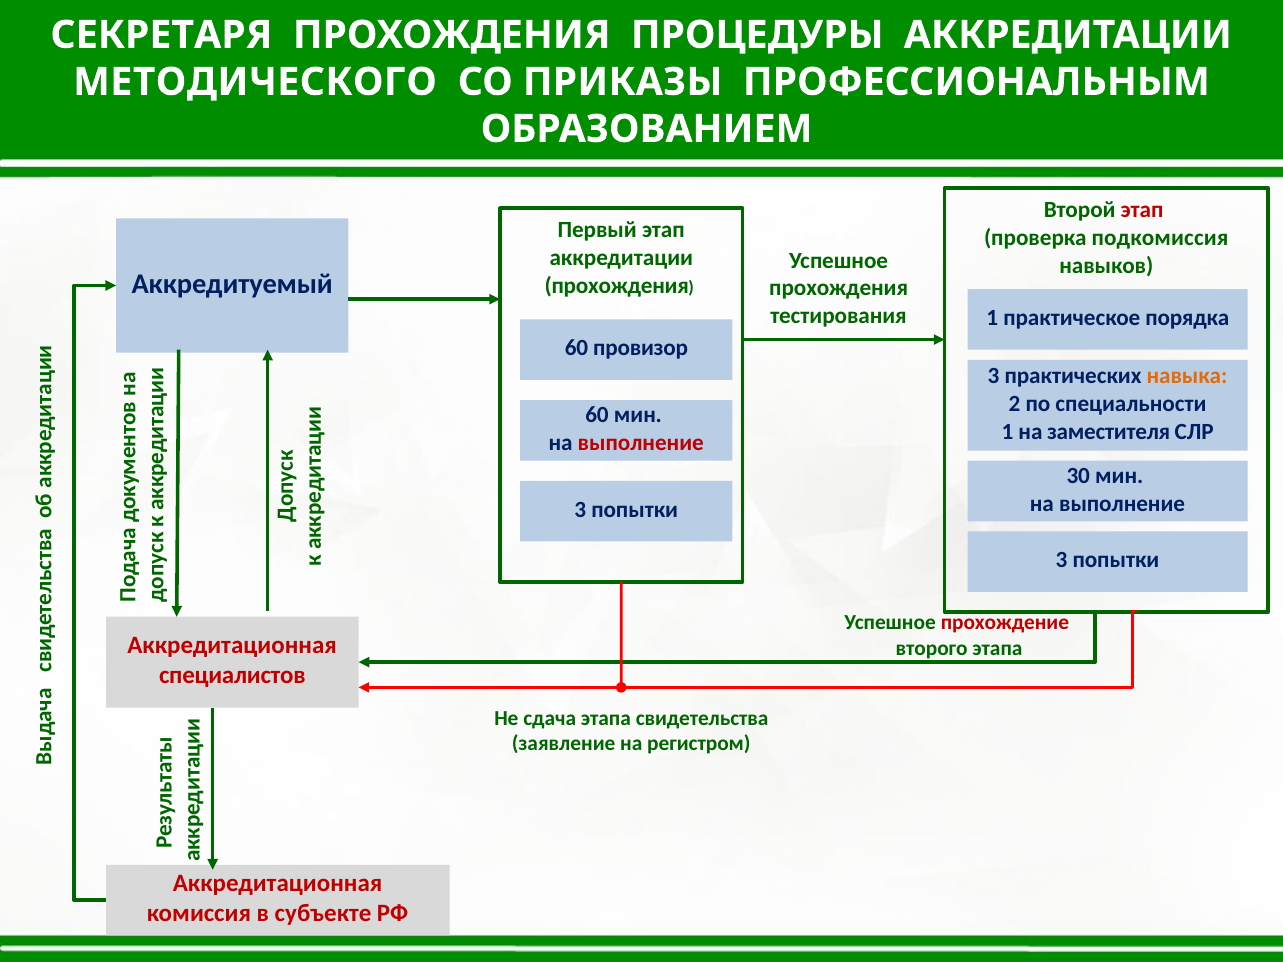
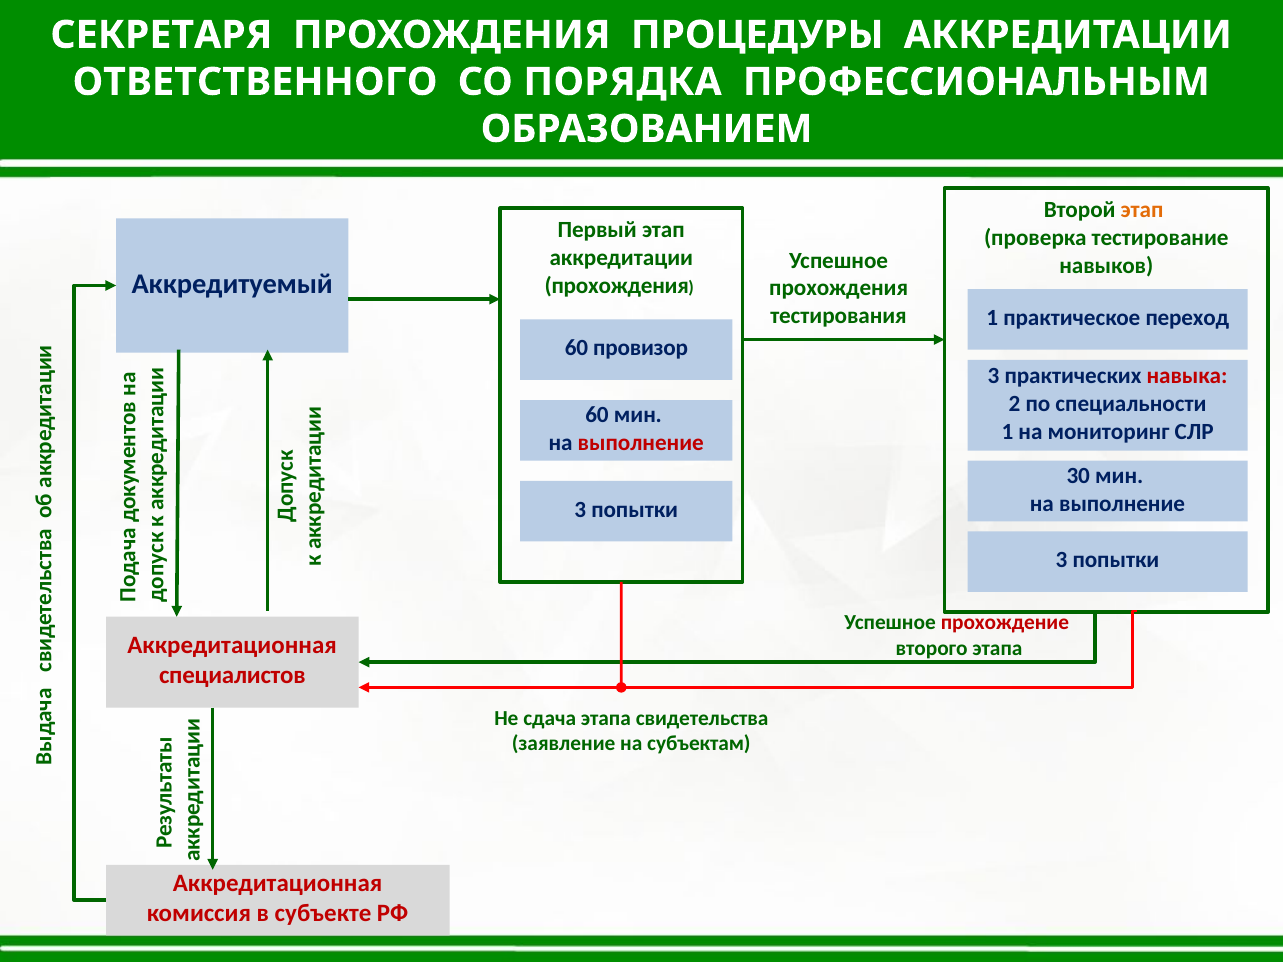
МЕТОДИЧЕСКОГО: МЕТОДИЧЕСКОГО -> ОТВЕТСТВЕННОГО
ПРИКАЗЫ: ПРИКАЗЫ -> ПОРЯДКА
этап at (1142, 210) colour: red -> orange
подкомиссия: подкомиссия -> тестирование
порядка: порядка -> переход
навыка colour: orange -> red
заместителя: заместителя -> мониторинг
регистром: регистром -> субъектам
